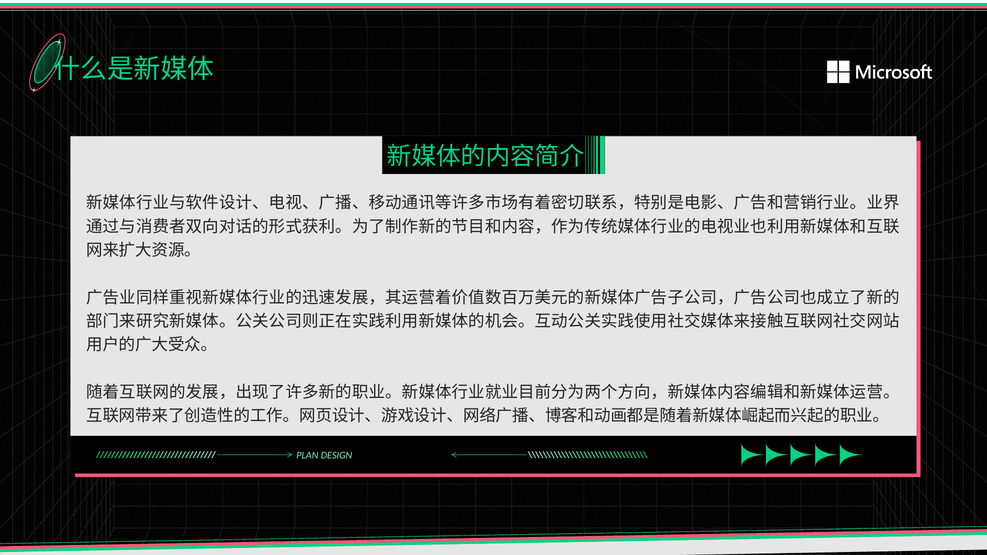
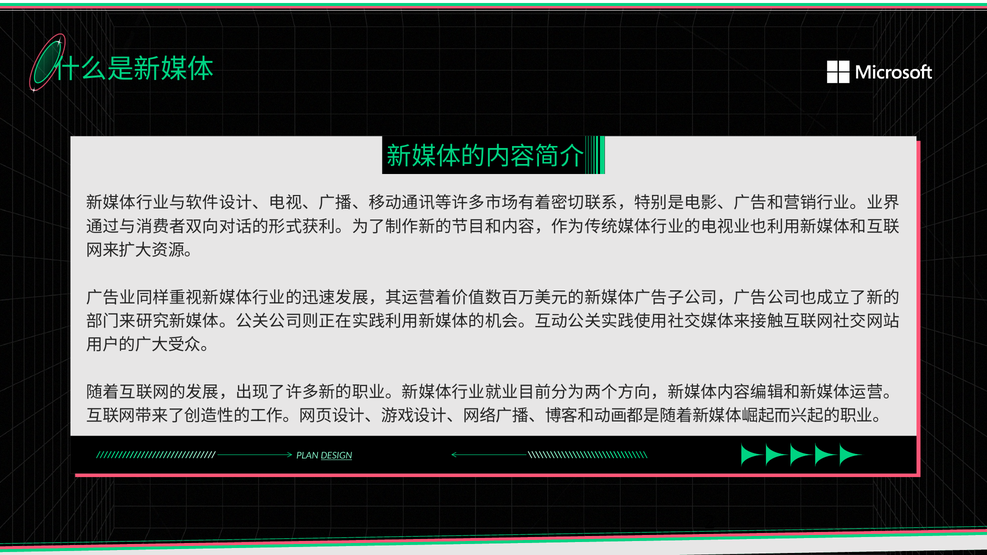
DESIGN underline: none -> present
